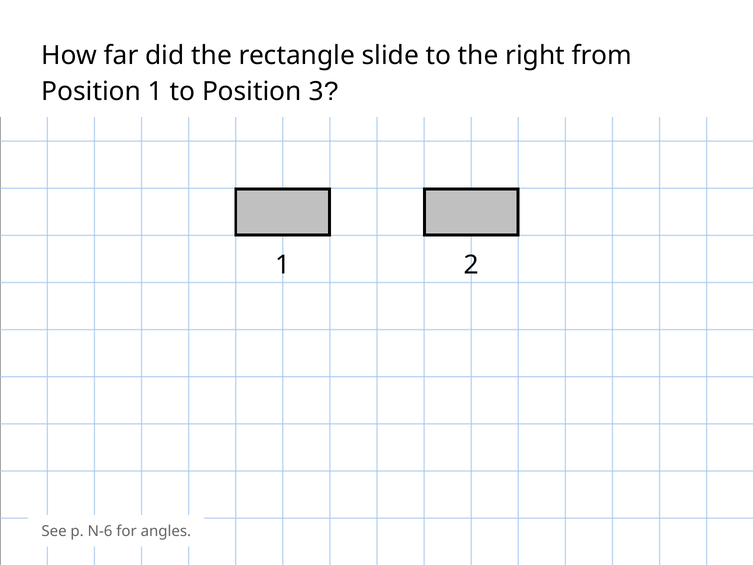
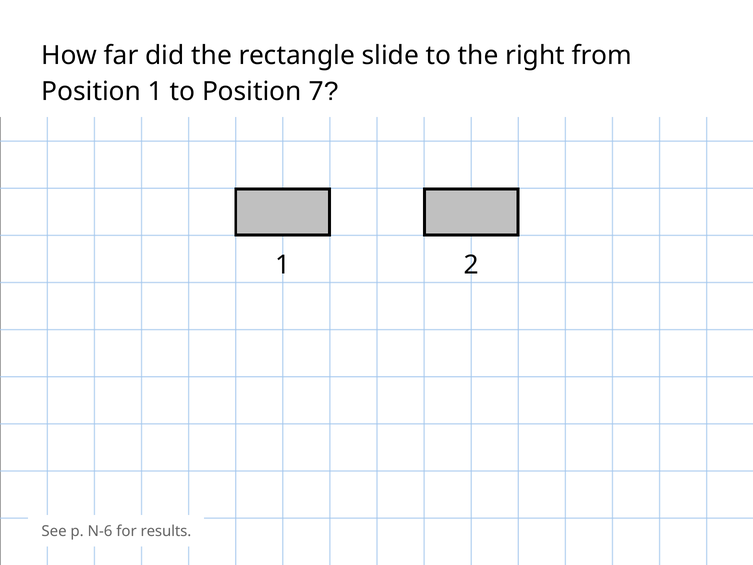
3: 3 -> 7
angles: angles -> results
